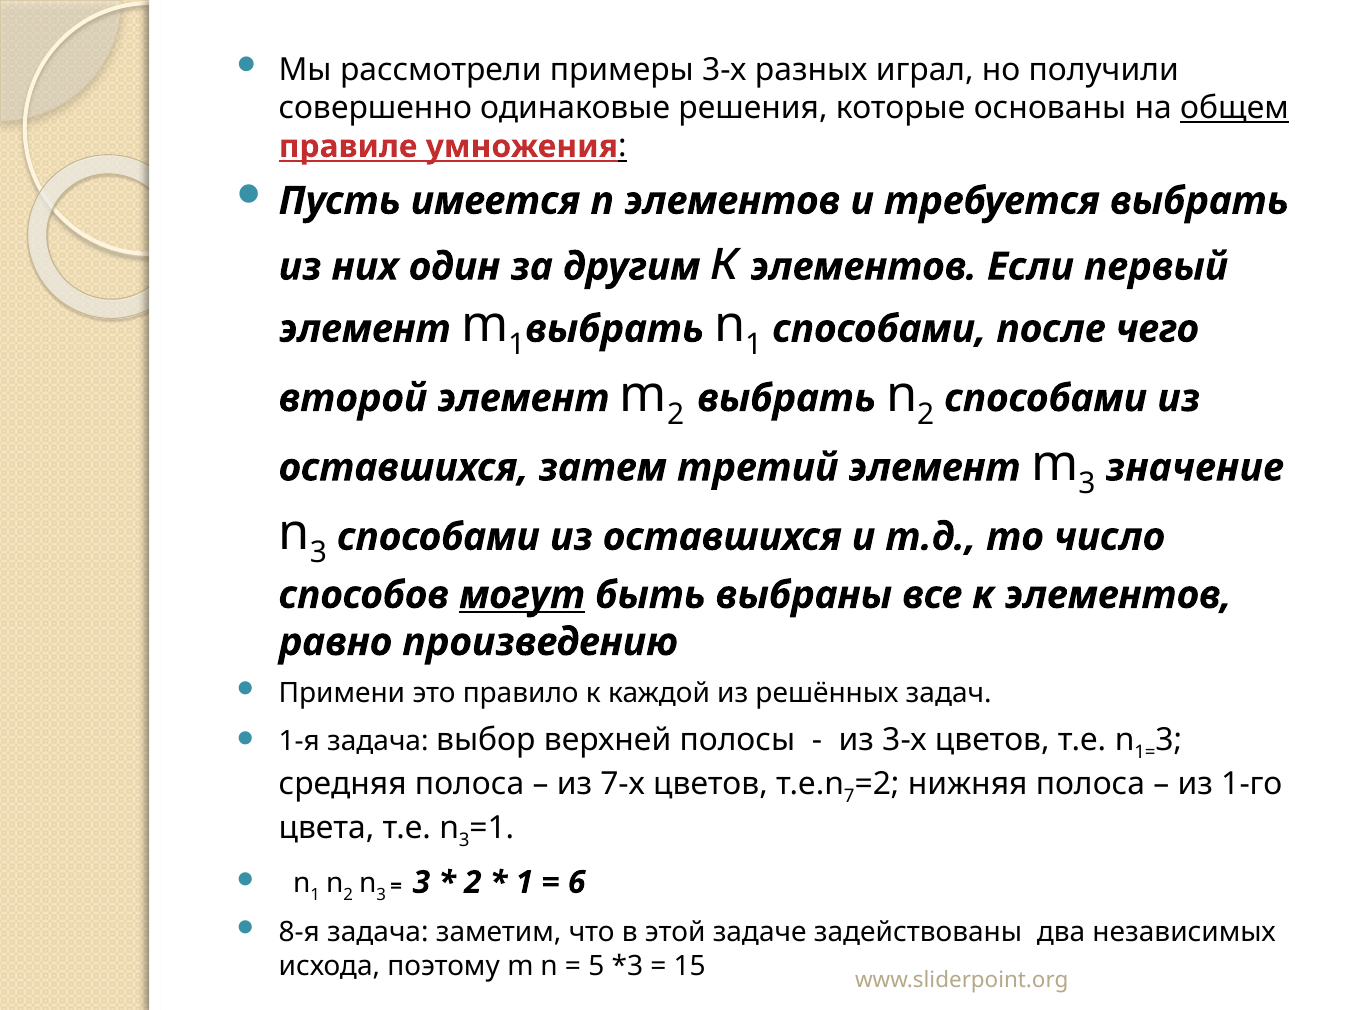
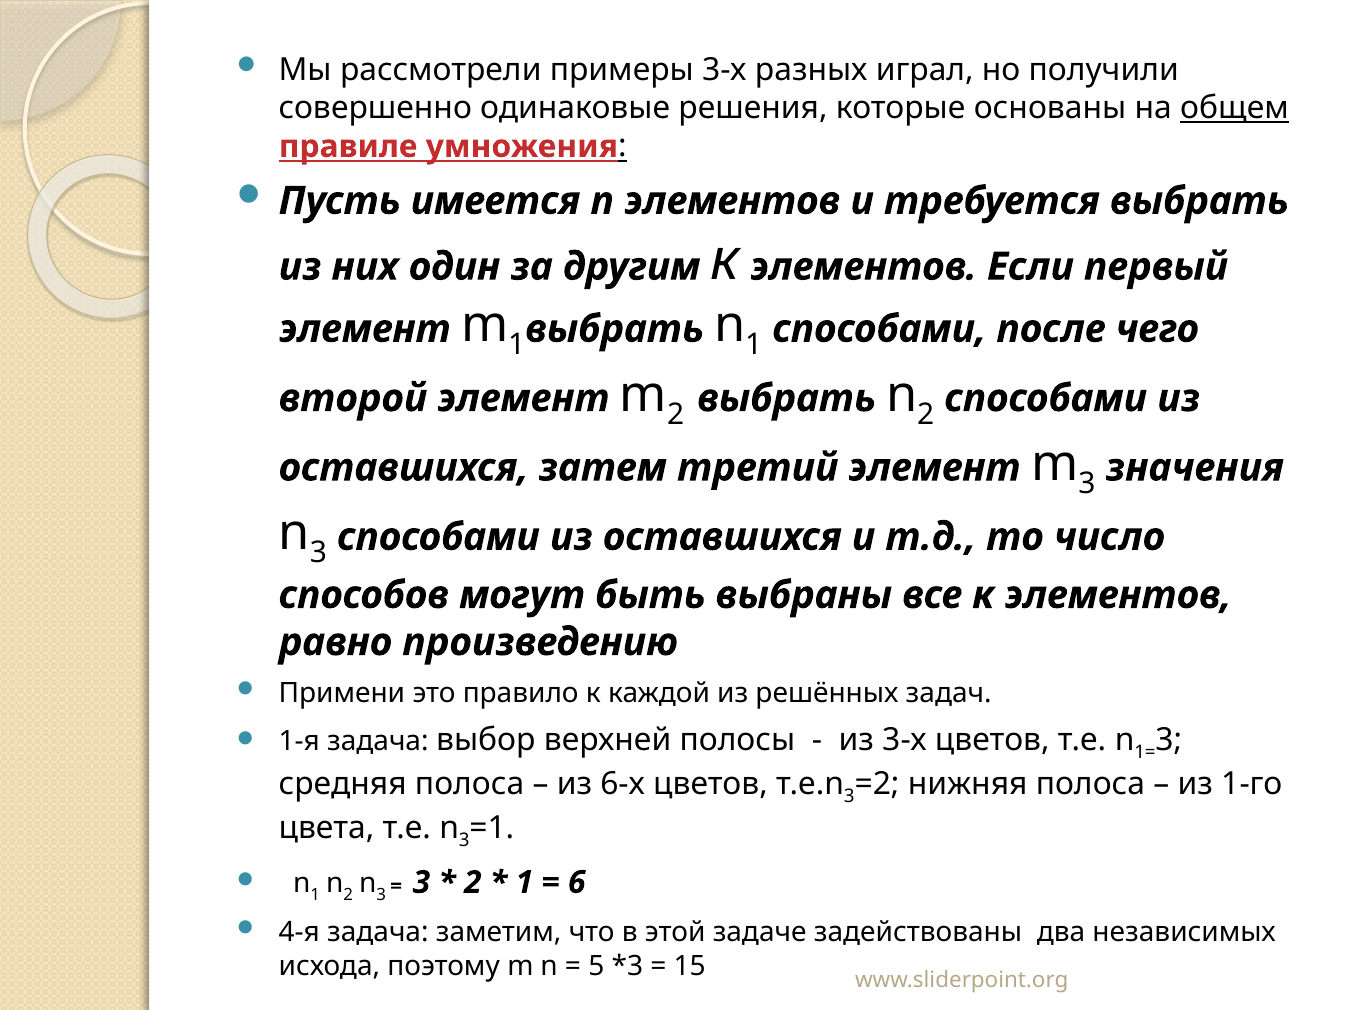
значение: значение -> значения
могут underline: present -> none
7-х: 7-х -> 6-х
7 at (849, 797): 7 -> 3
8-я: 8-я -> 4-я
